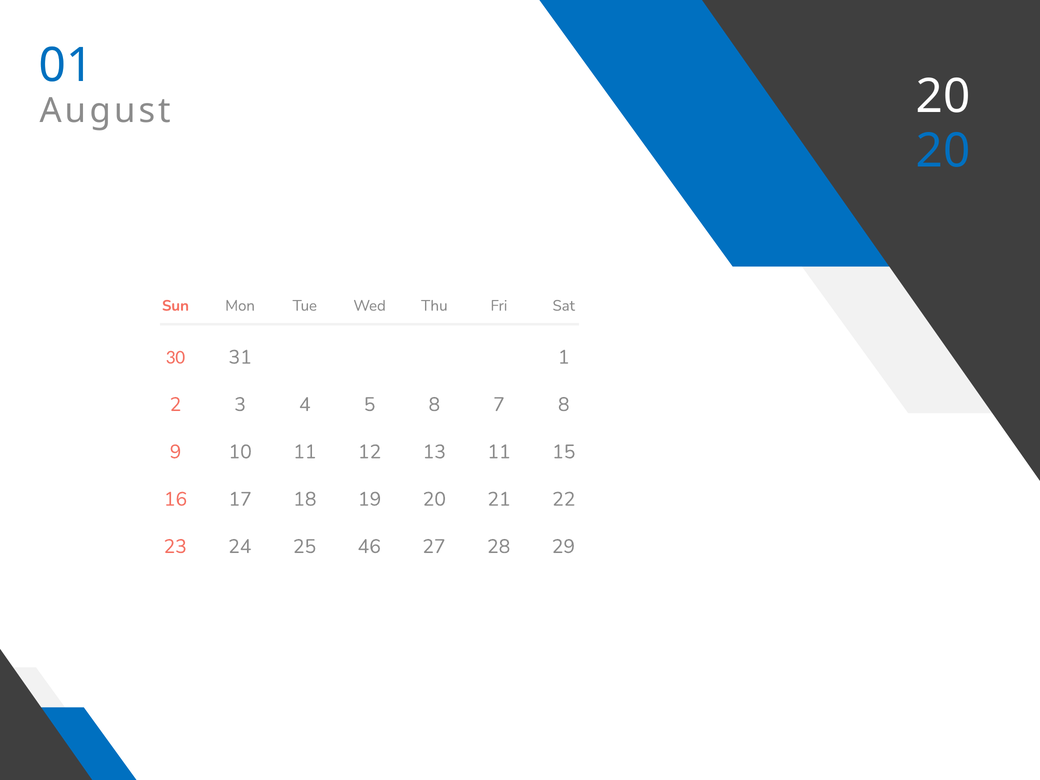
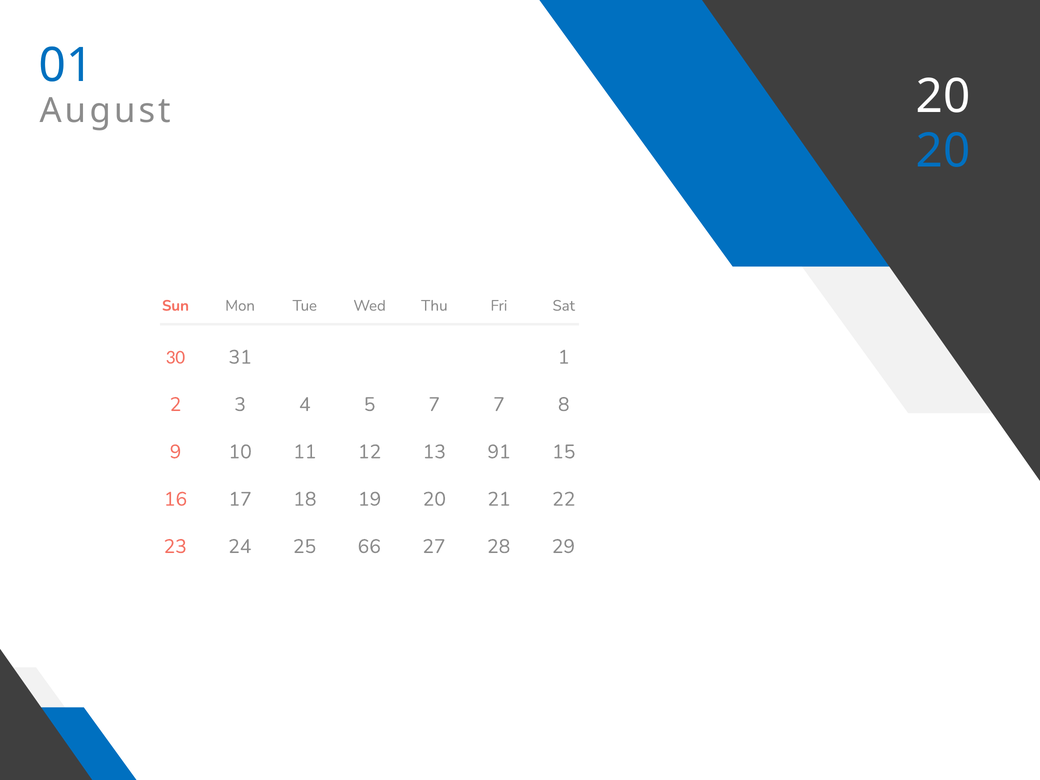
5 8: 8 -> 7
13 11: 11 -> 91
46: 46 -> 66
